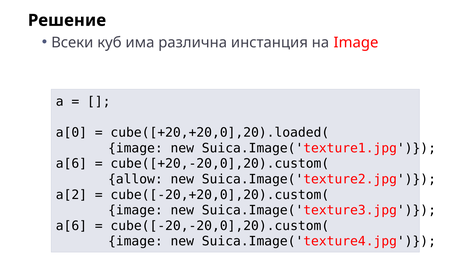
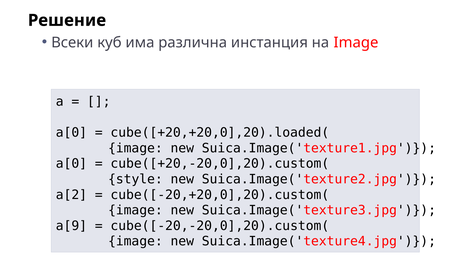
a[6 at (71, 164): a[6 -> a[0
allow: allow -> style
a[6 at (71, 226): a[6 -> a[9
